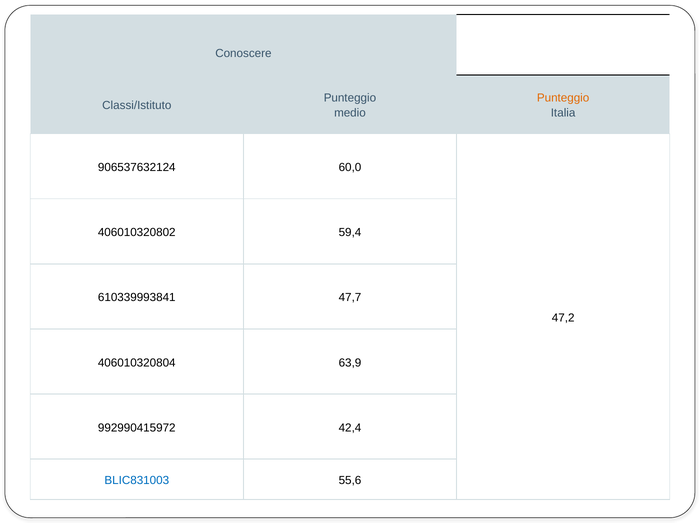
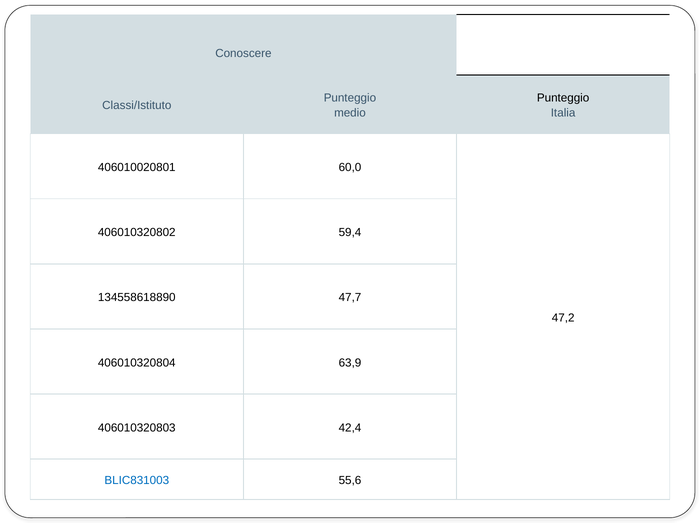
Punteggio at (563, 98) colour: orange -> black
906537632124: 906537632124 -> 406010020801
610339993841: 610339993841 -> 134558618890
992990415972: 992990415972 -> 406010320803
